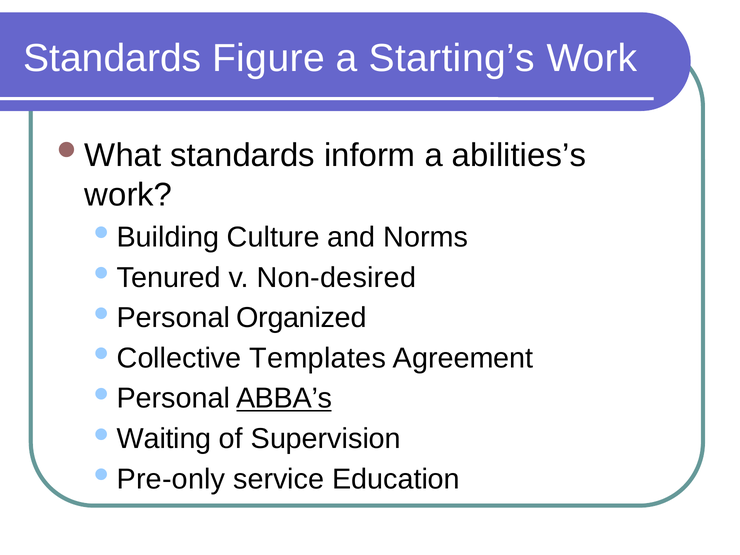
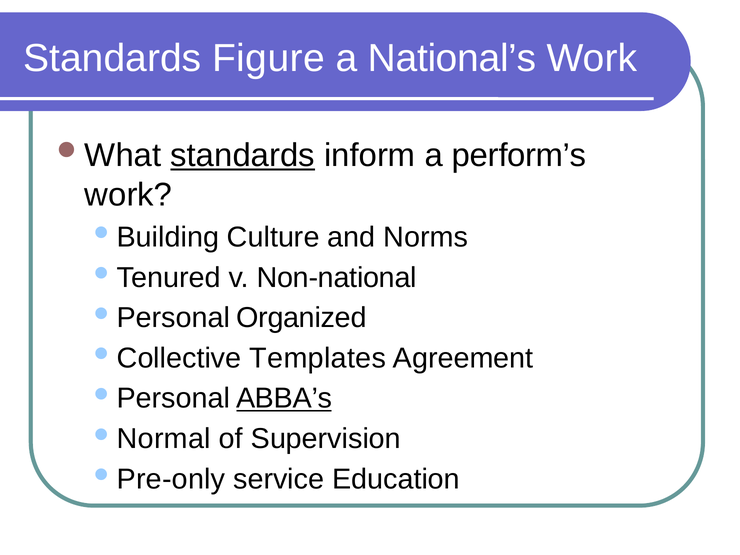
Starting’s: Starting’s -> National’s
standards at (243, 155) underline: none -> present
abilities’s: abilities’s -> perform’s
Non-desired: Non-desired -> Non-national
Waiting: Waiting -> Normal
